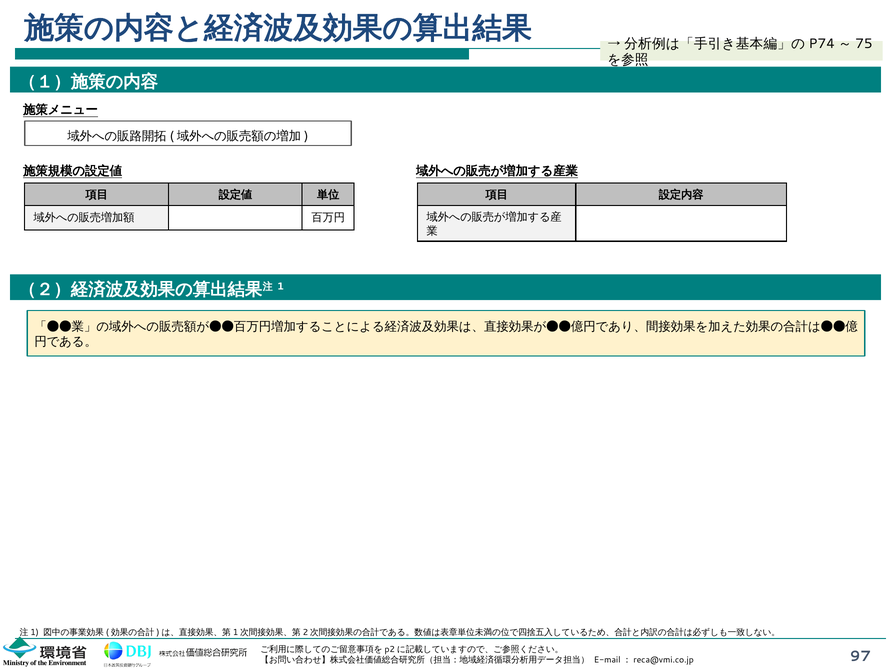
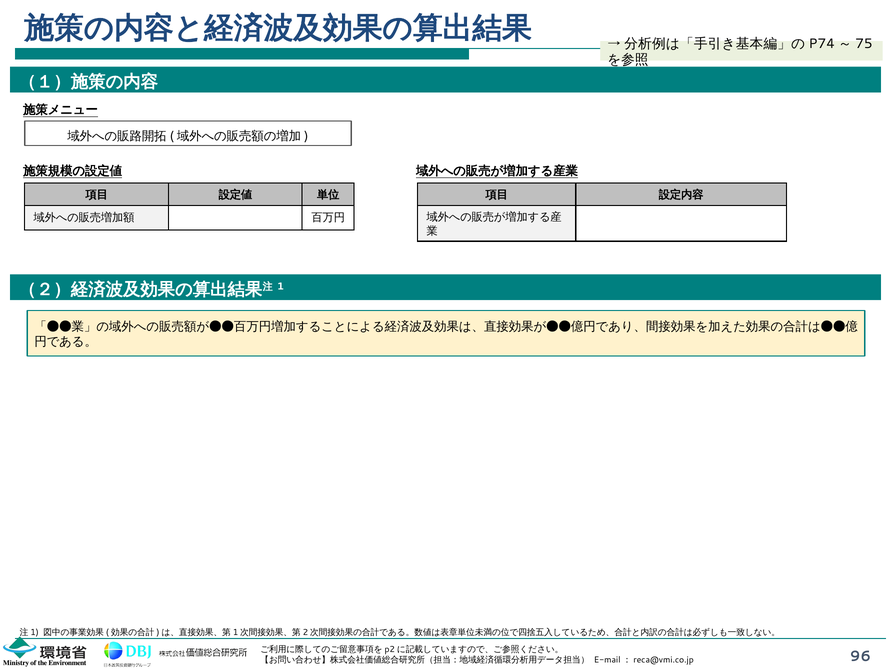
97: 97 -> 96
